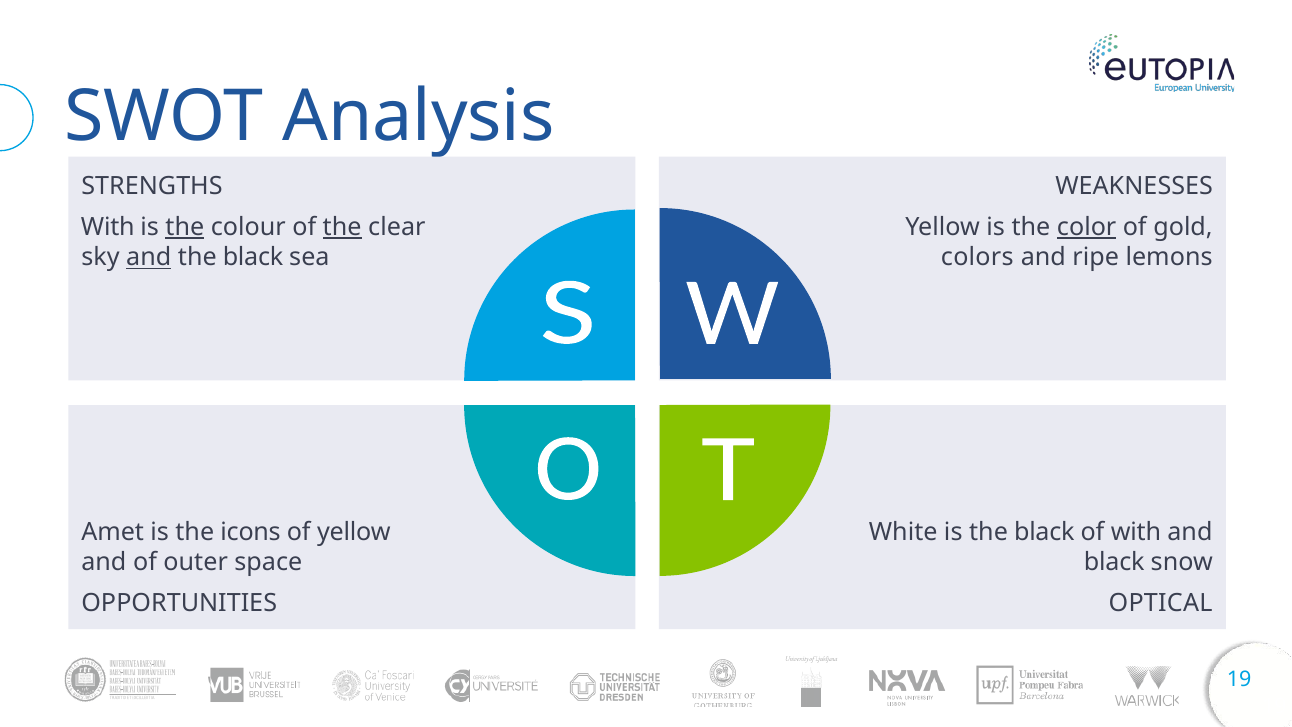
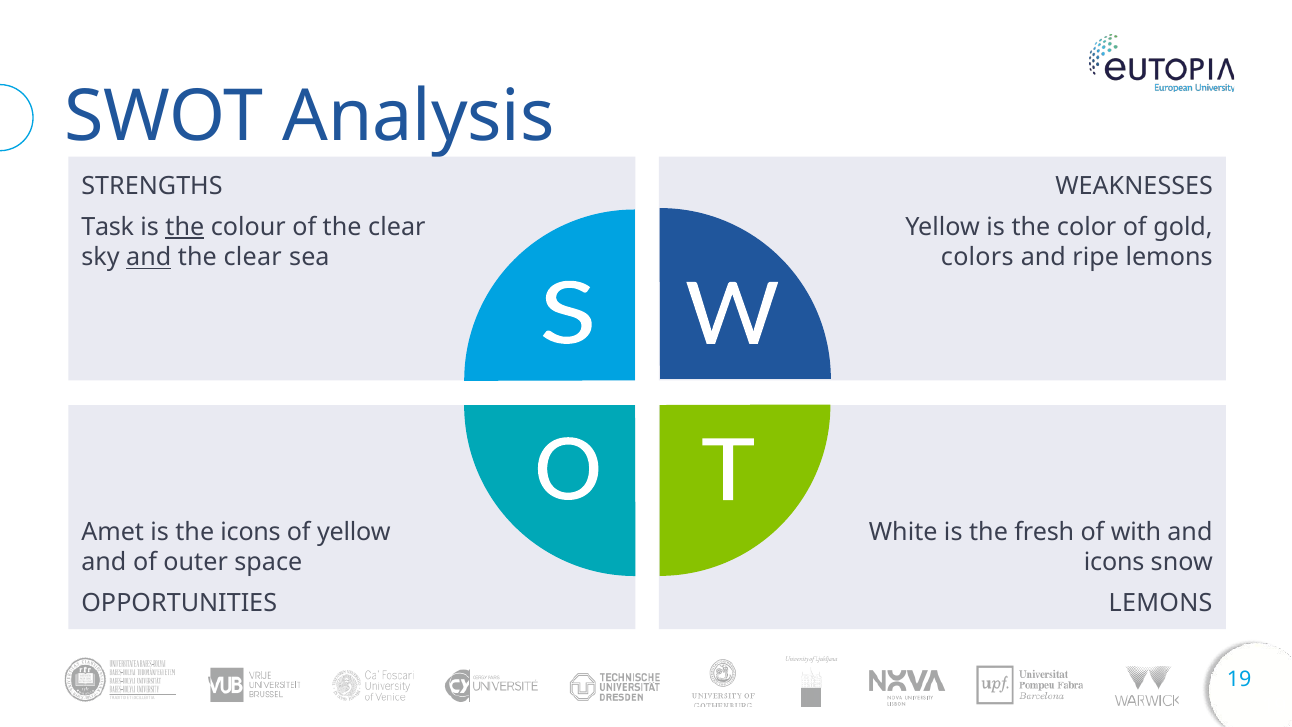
With at (108, 227): With -> Task
the at (342, 227) underline: present -> none
color underline: present -> none
black at (253, 257): black -> clear
is the black: black -> fresh
black at (1114, 562): black -> icons
OPTICAL at (1161, 603): OPTICAL -> LEMONS
